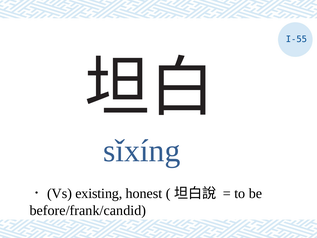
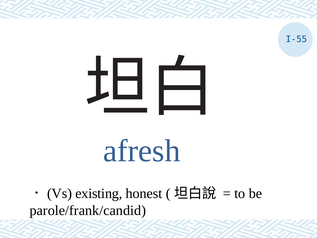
sǐxíng: sǐxíng -> afresh
before/frank/candid: before/frank/candid -> parole/frank/candid
